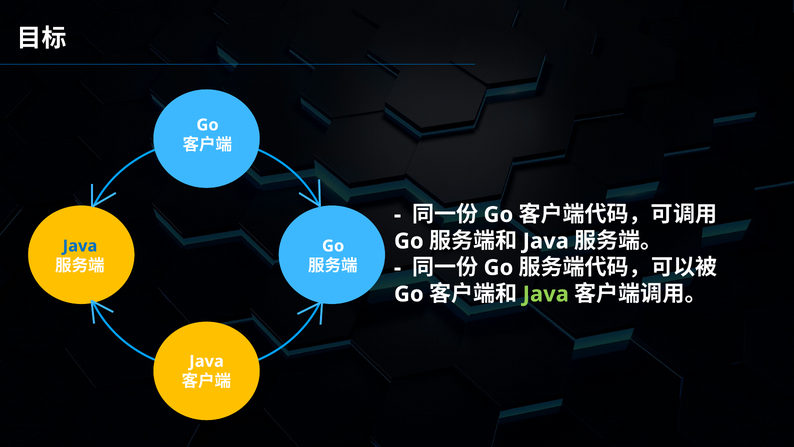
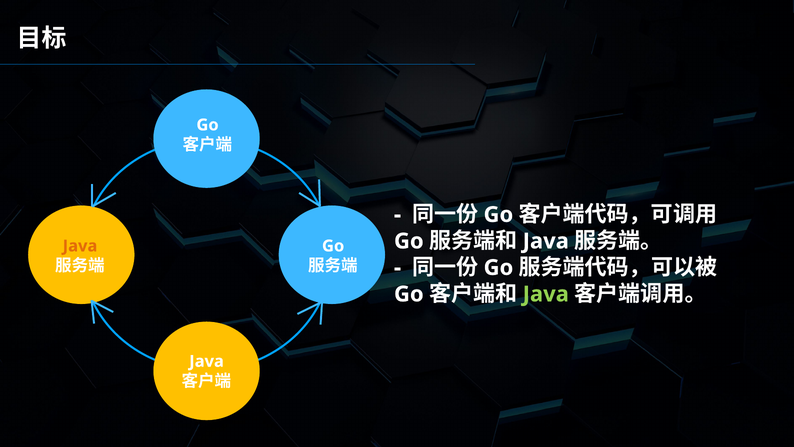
Java at (80, 246) colour: blue -> orange
